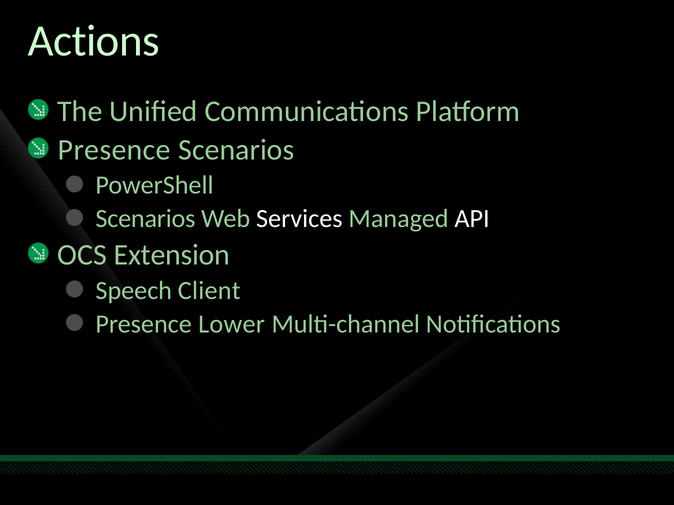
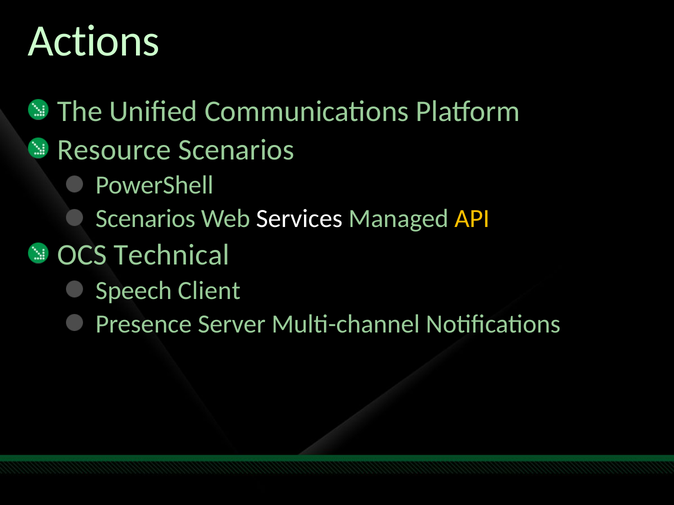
Presence at (114, 150): Presence -> Resource
API colour: white -> yellow
Extension: Extension -> Technical
Lower: Lower -> Server
